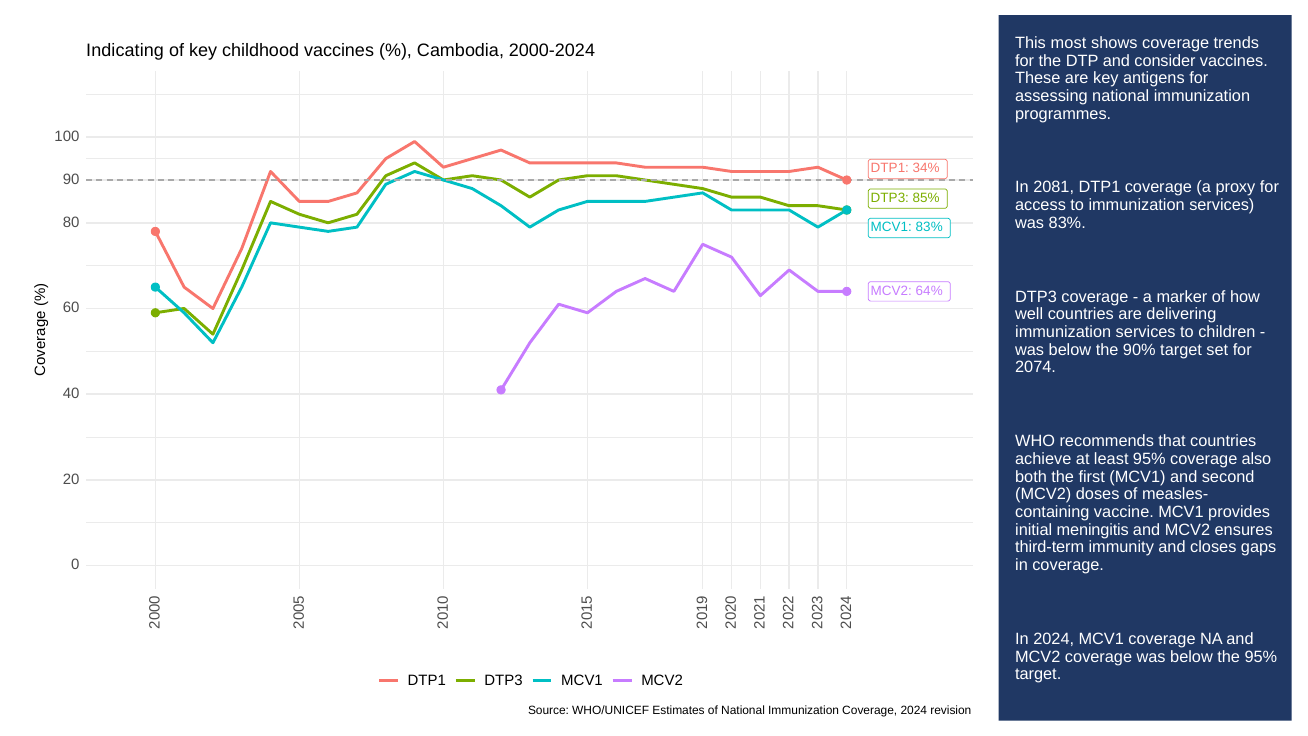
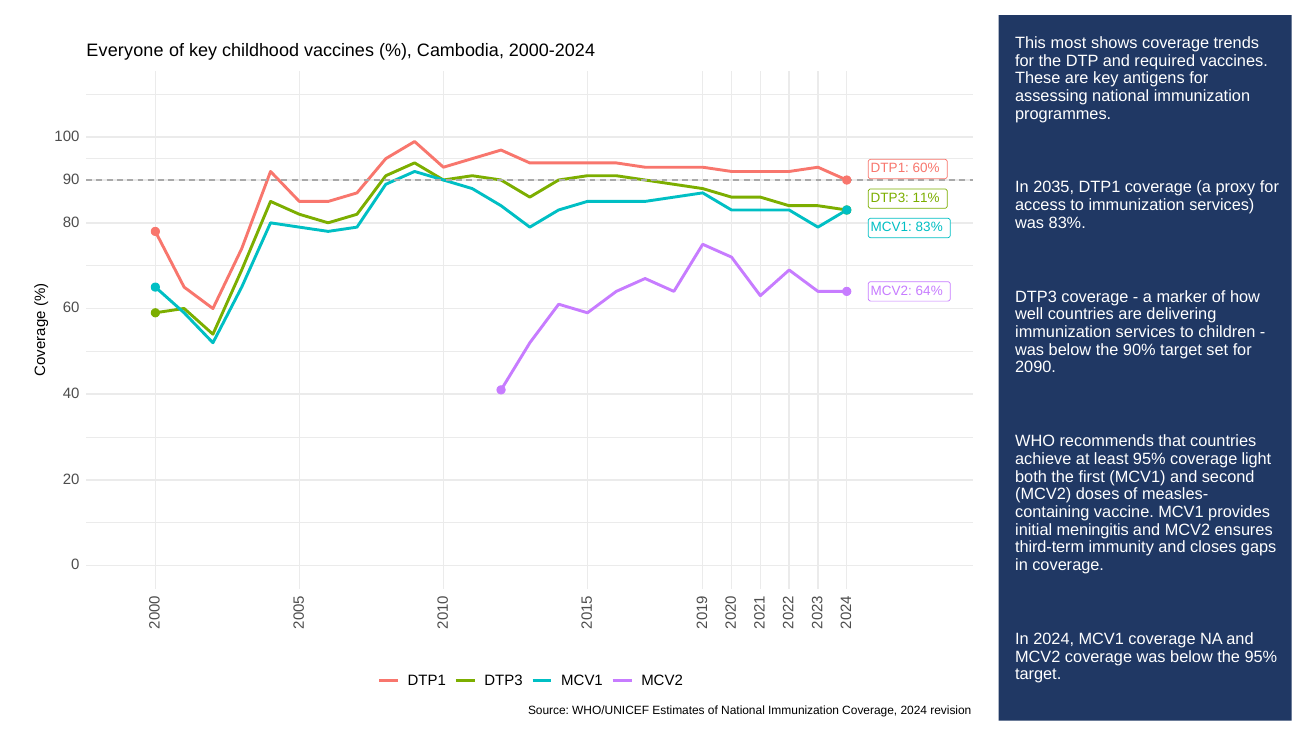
Indicating: Indicating -> Everyone
consider: consider -> required
34%: 34% -> 60%
2081: 2081 -> 2035
85%: 85% -> 11%
2074: 2074 -> 2090
also: also -> light
